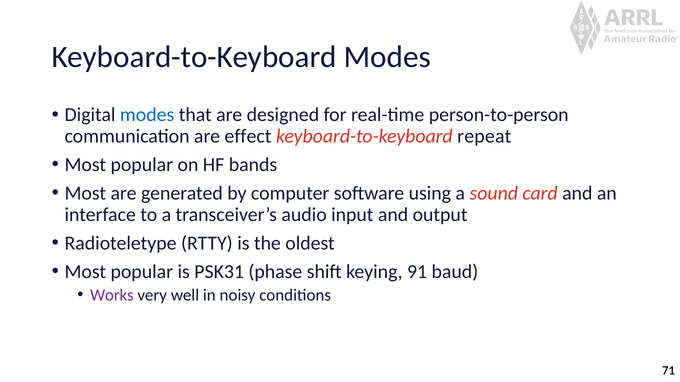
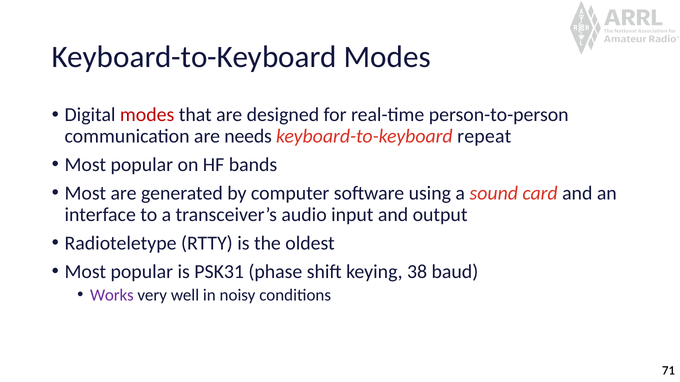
modes at (147, 115) colour: blue -> red
effect: effect -> needs
91: 91 -> 38
